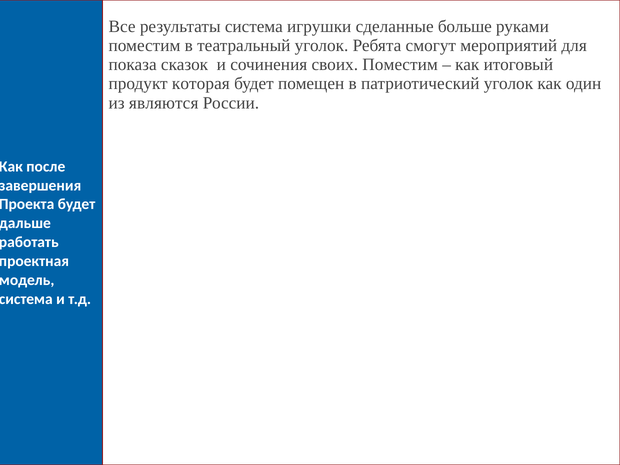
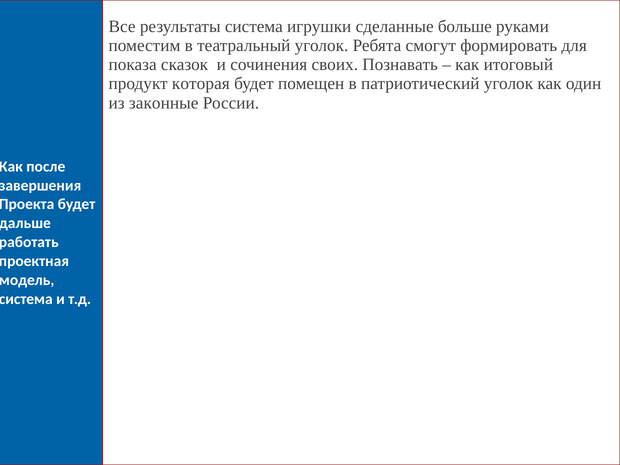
мероприятий: мероприятий -> формировать
своих Поместим: Поместим -> Познавать
являются: являются -> законные
